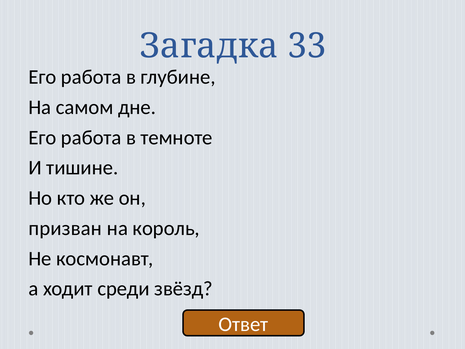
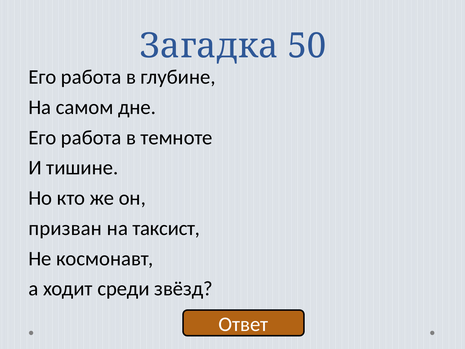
33: 33 -> 50
король: король -> таксист
